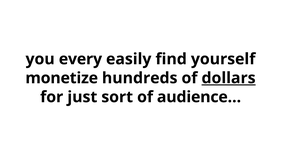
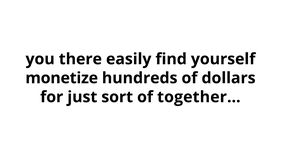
every: every -> there
dollars underline: present -> none
audience…: audience… -> together…
